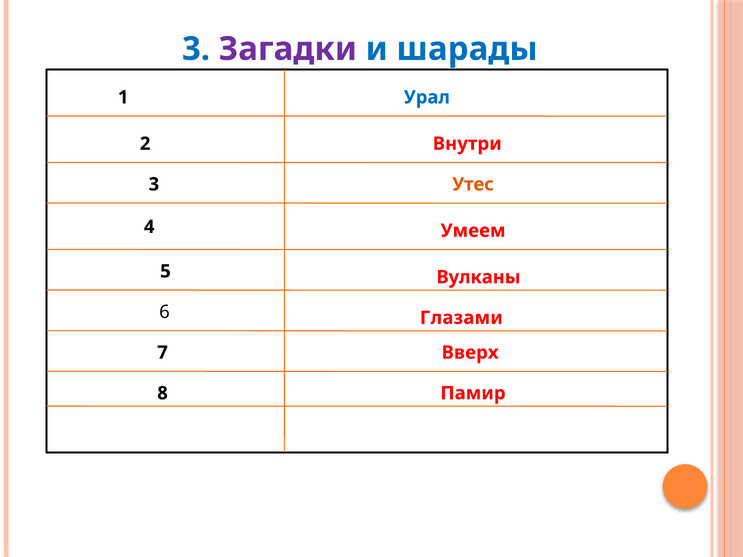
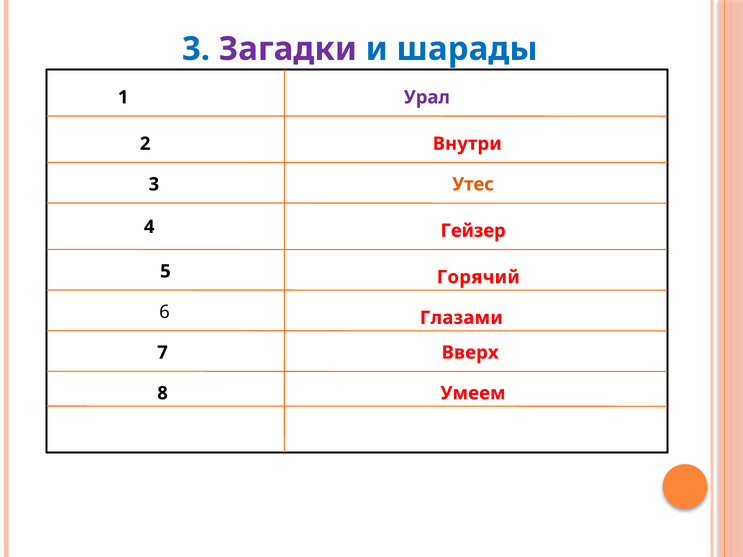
Урал colour: blue -> purple
Умеем: Умеем -> Гейзер
Вулканы: Вулканы -> Горячий
Памир: Памир -> Умеем
